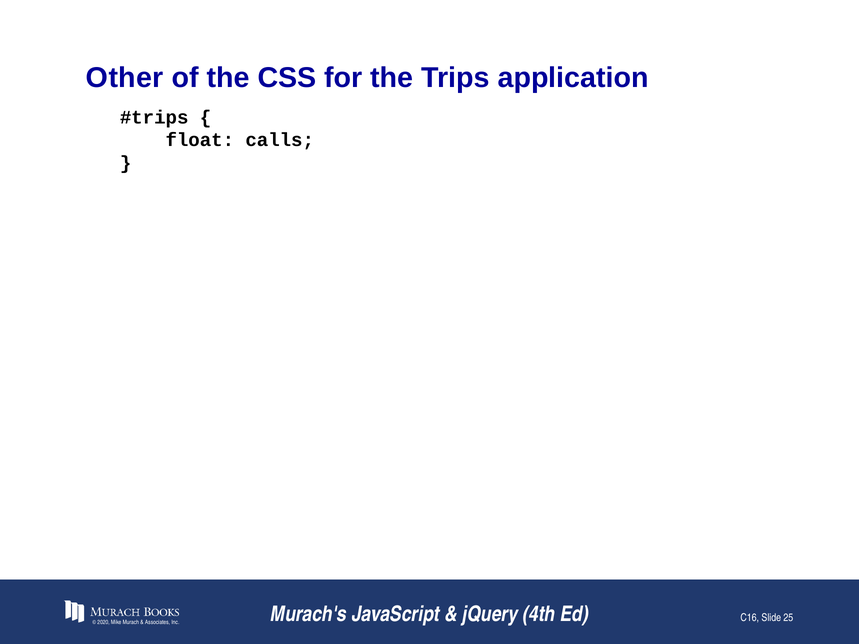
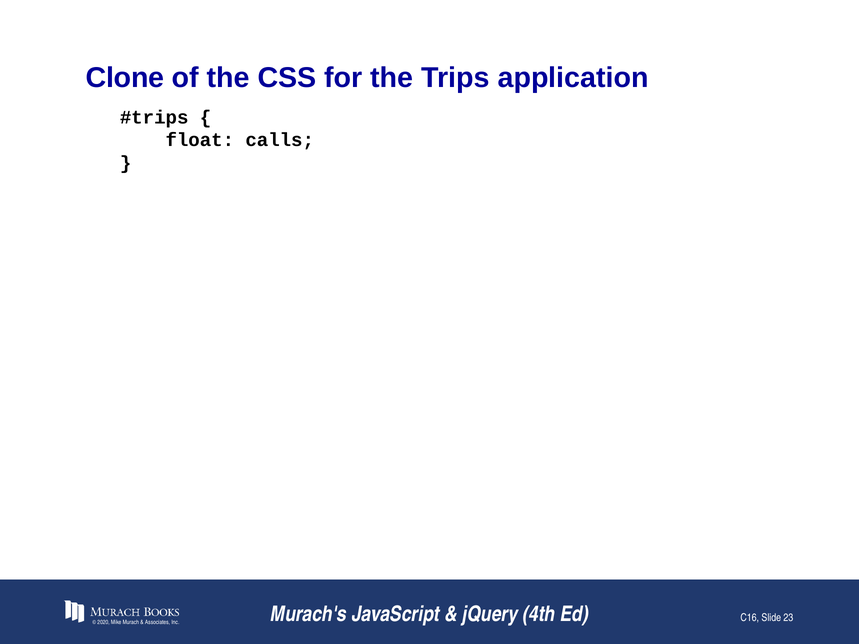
Other: Other -> Clone
25: 25 -> 23
